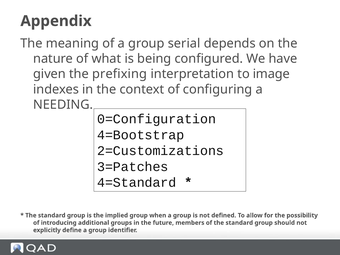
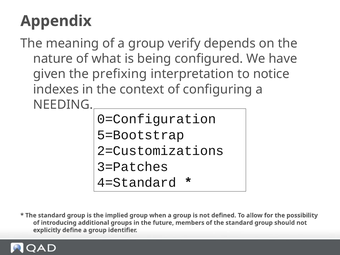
serial: serial -> verify
image: image -> notice
4=Bootstrap: 4=Bootstrap -> 5=Bootstrap
